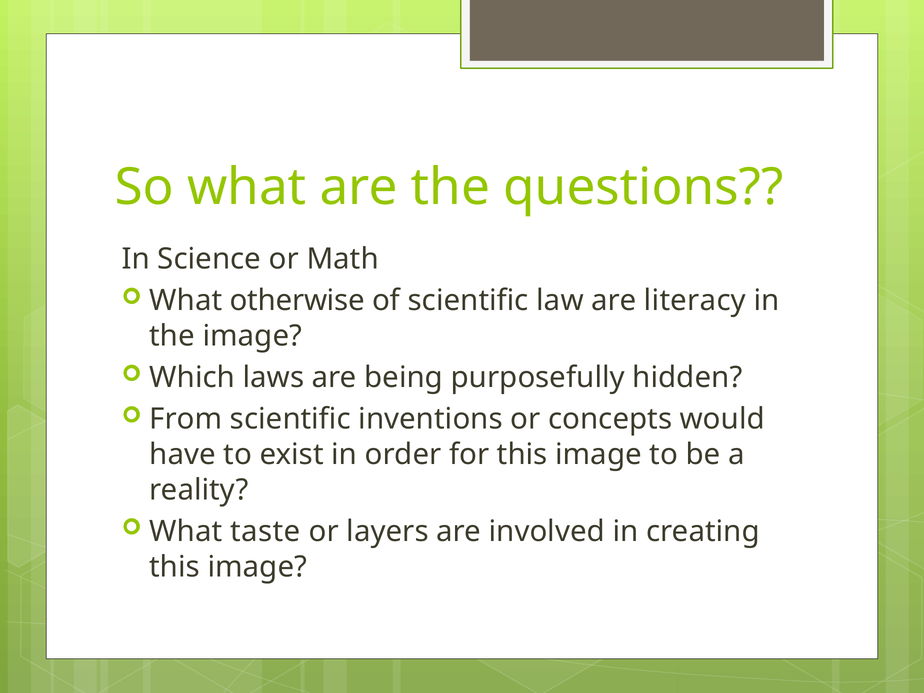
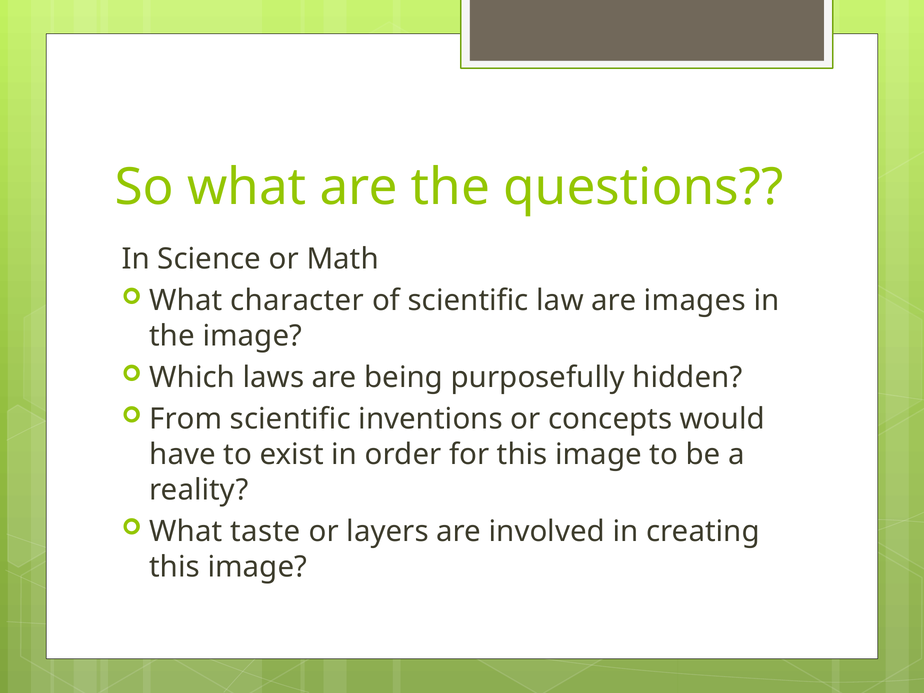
otherwise: otherwise -> character
literacy: literacy -> images
